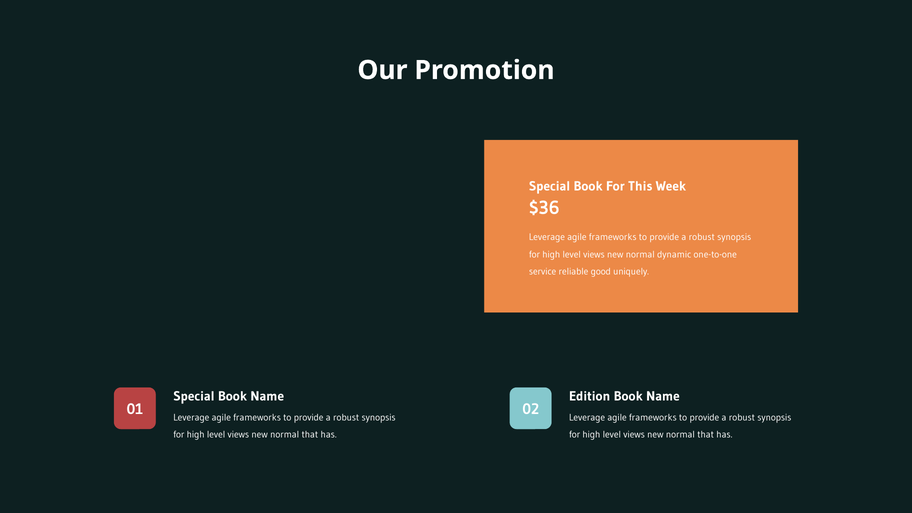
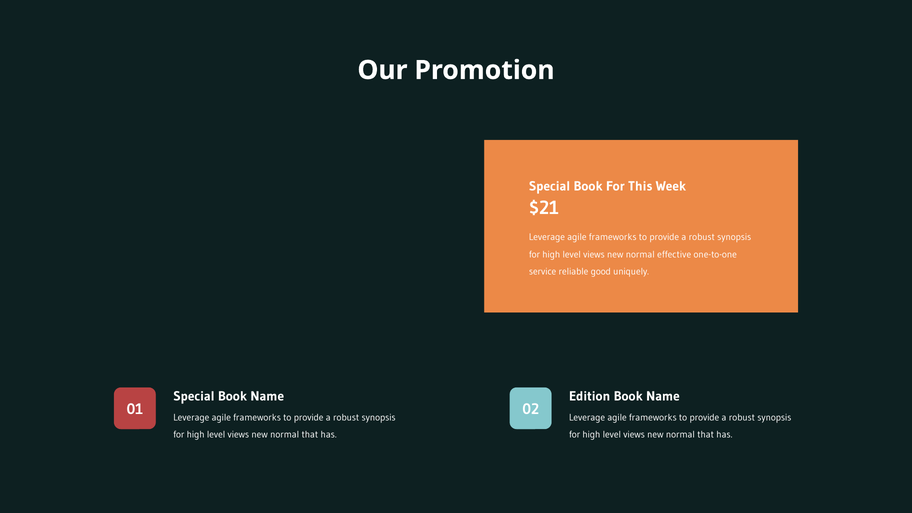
$36: $36 -> $21
dynamic: dynamic -> effective
